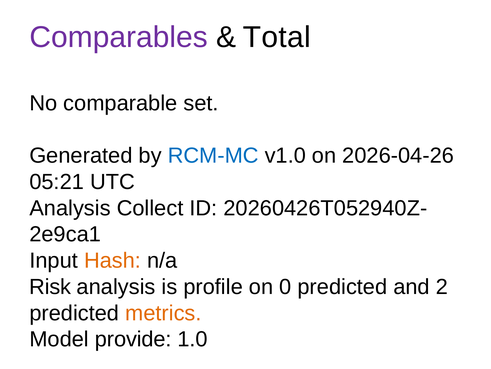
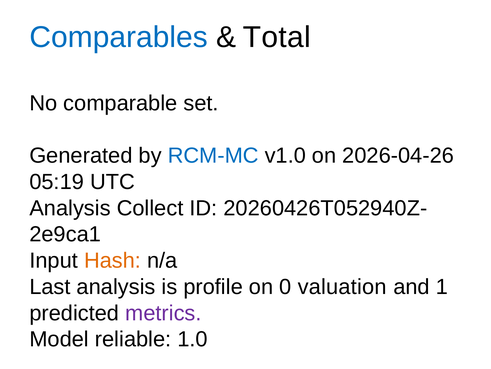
Comparables colour: purple -> blue
05:21: 05:21 -> 05:19
Risk: Risk -> Last
0 predicted: predicted -> valuation
2: 2 -> 1
metrics colour: orange -> purple
provide: provide -> reliable
